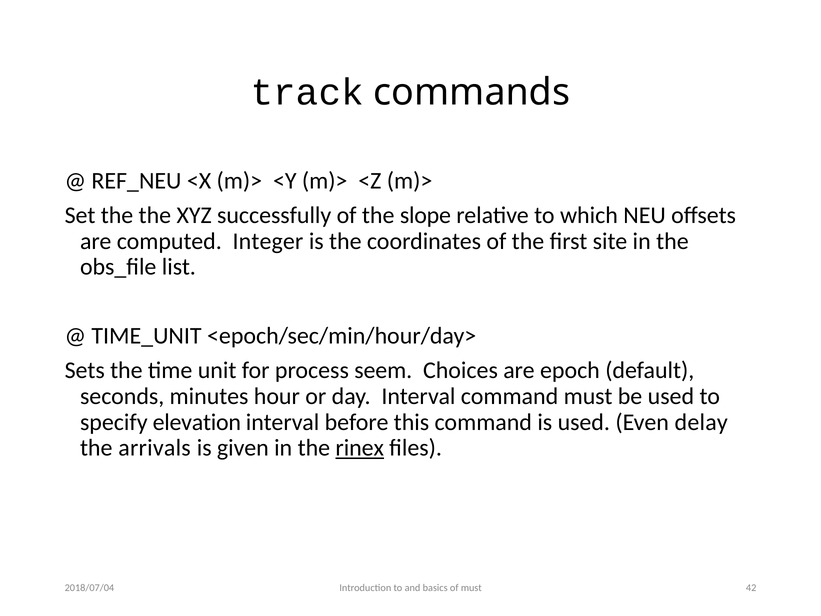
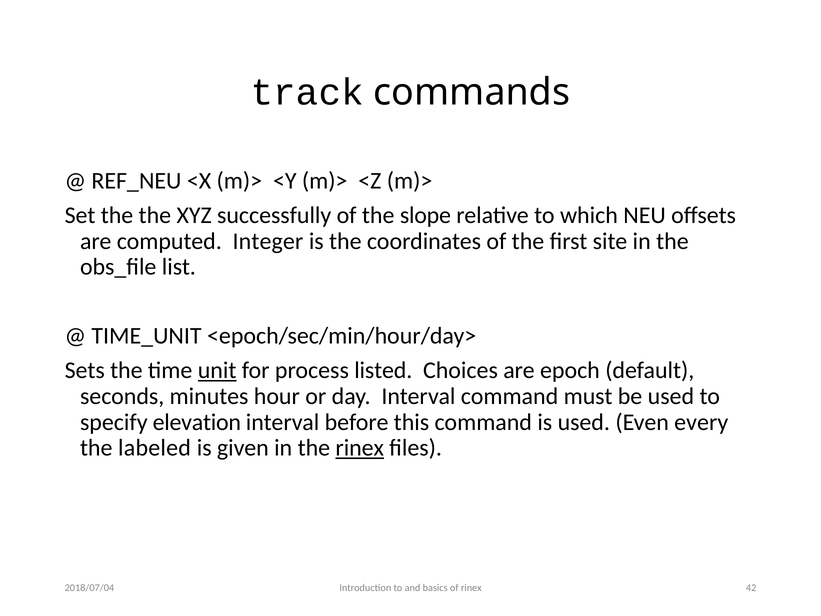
unit underline: none -> present
seem: seem -> listed
delay: delay -> every
arrivals: arrivals -> labeled
of must: must -> rinex
